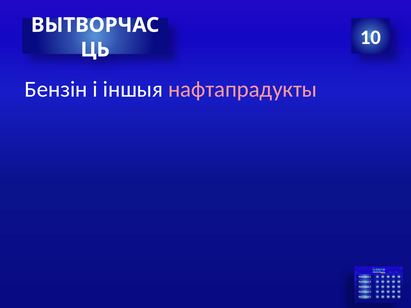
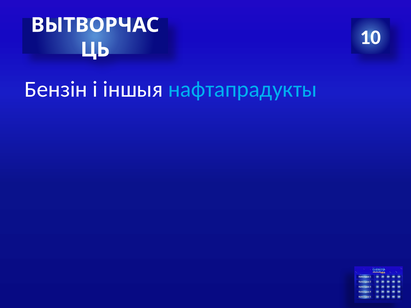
нафтапрадукты colour: pink -> light blue
